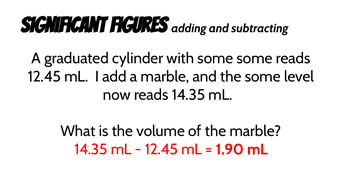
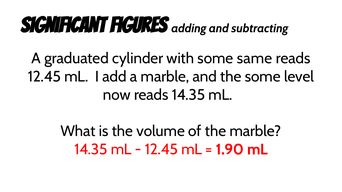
some some: some -> same
